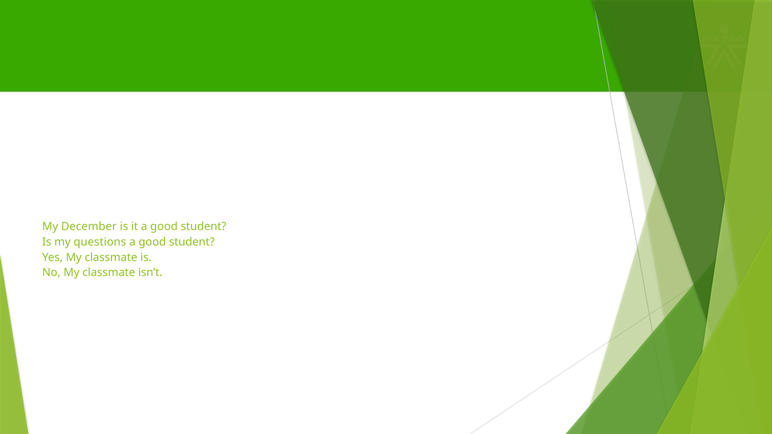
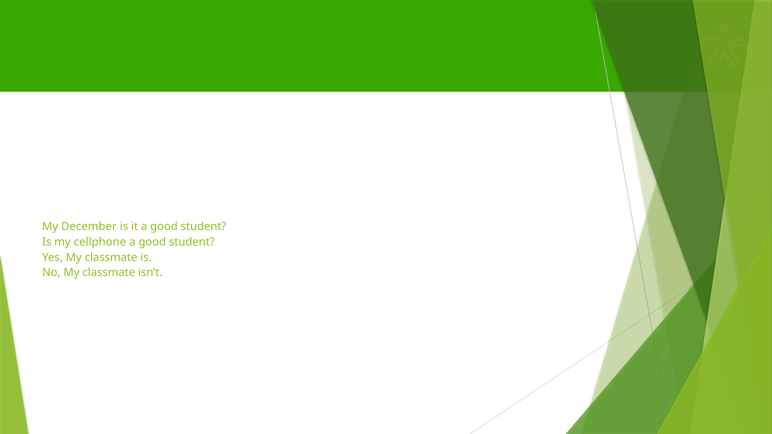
questions: questions -> cellphone
